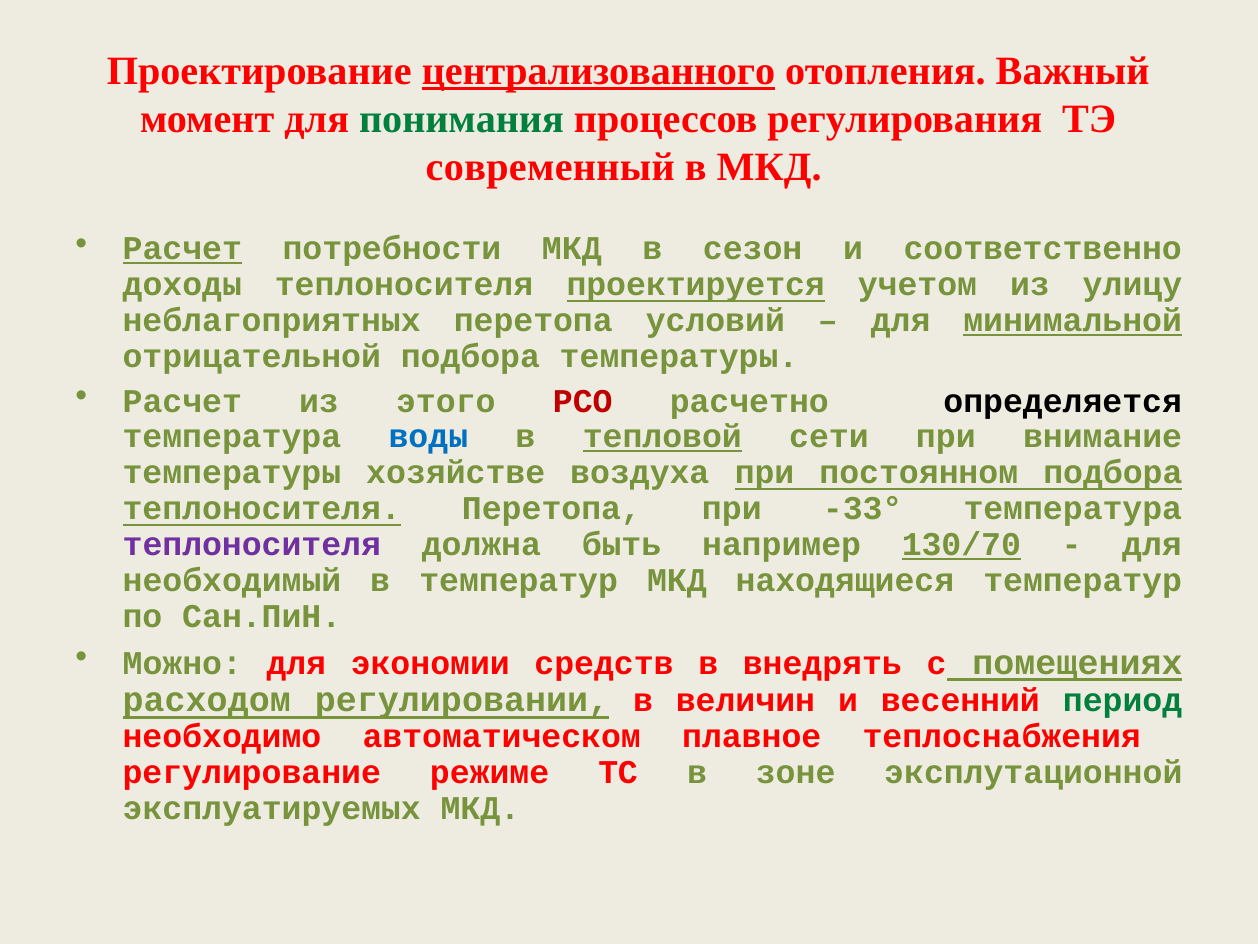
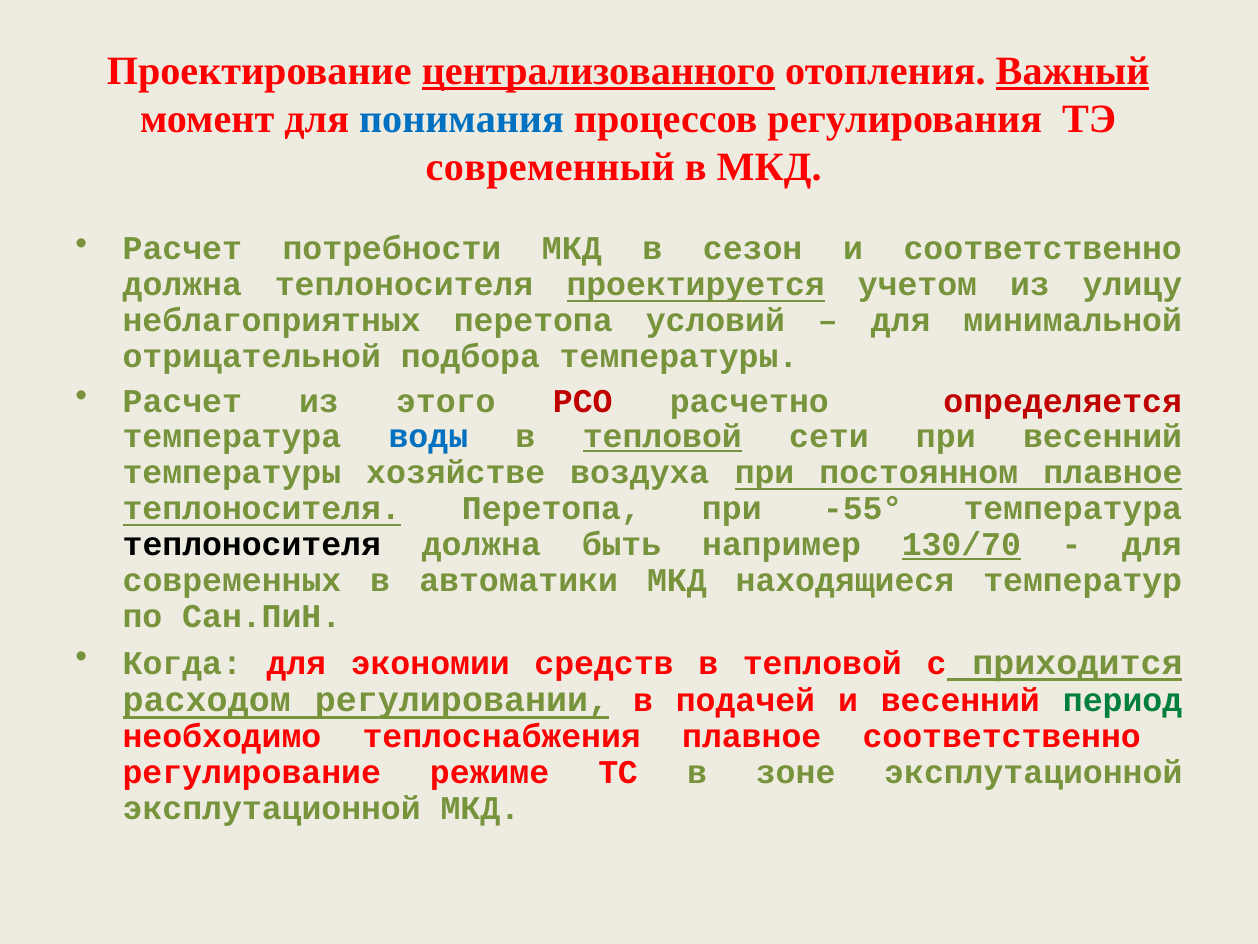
Важный underline: none -> present
понимания colour: green -> blue
Расчет at (182, 249) underline: present -> none
доходы at (182, 285): доходы -> должна
минимальной underline: present -> none
определяется colour: black -> red
при внимание: внимание -> весенний
постоянном подбора: подбора -> плавное
-33°: -33° -> -55°
теплоносителя at (252, 544) colour: purple -> black
необходимый: необходимый -> современных
в температур: температур -> автоматики
Можно: Можно -> Когда
средств в внедрять: внедрять -> тепловой
помещениях: помещениях -> приходится
величин: величин -> подачей
автоматическом: автоматическом -> теплоснабжения
плавное теплоснабжения: теплоснабжения -> соответственно
эксплуатируемых at (272, 808): эксплуатируемых -> эксплутационной
